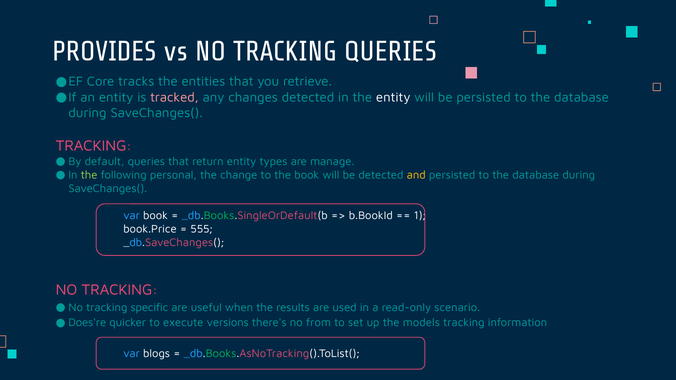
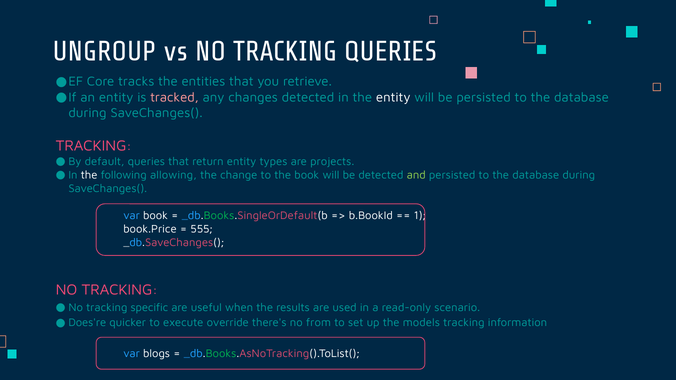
PROVIDES: PROVIDES -> UNGROUP
manage: manage -> projects
the at (89, 175) colour: light green -> white
personal: personal -> allowing
and colour: yellow -> light green
versions: versions -> override
